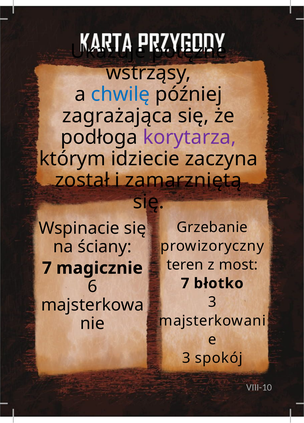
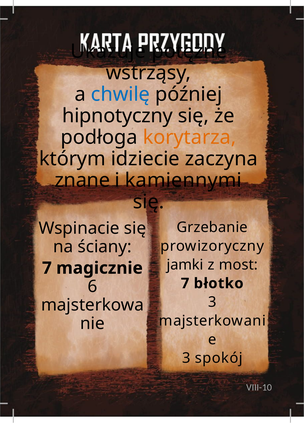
zagrażająca: zagrażająca -> hipnotyczny
korytarza colour: purple -> orange
został: został -> znane
zamarzniętą: zamarzniętą -> kamiennymi
teren: teren -> jamki
